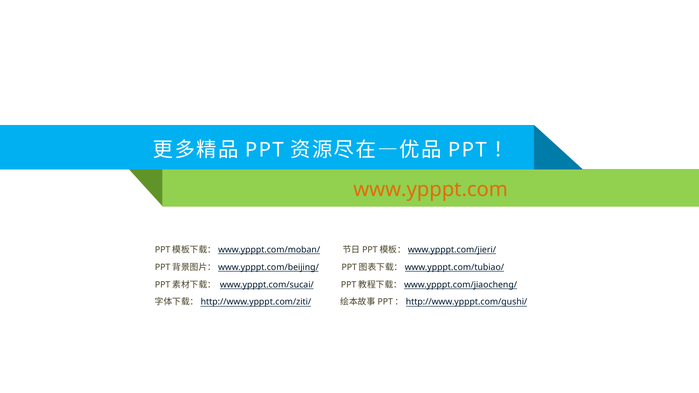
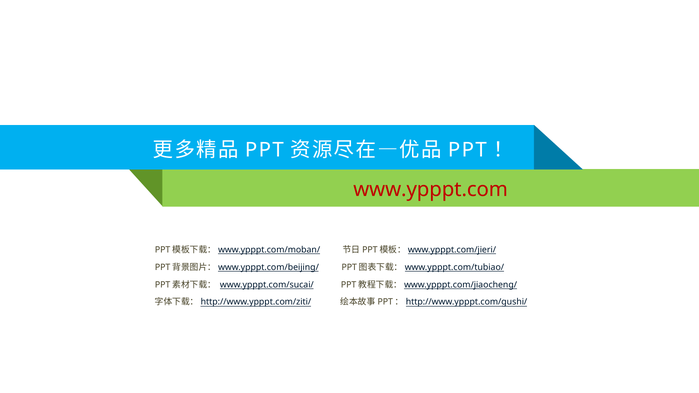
www.ypppt.com colour: orange -> red
